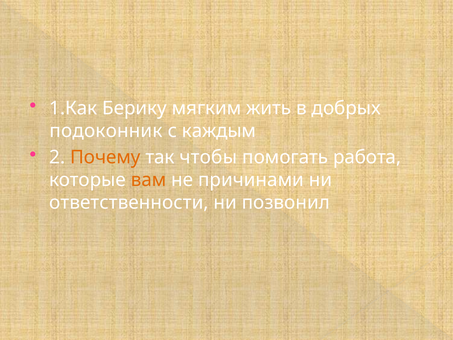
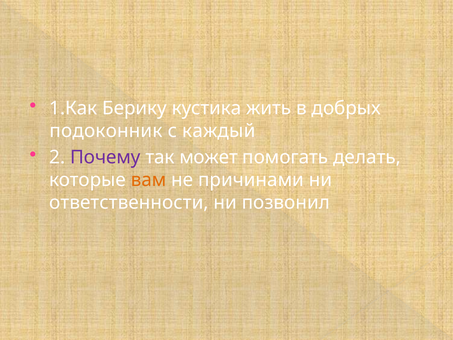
мягким: мягким -> кустика
каждым: каждым -> каждый
Почему colour: orange -> purple
чтобы: чтобы -> может
работа: работа -> делать
